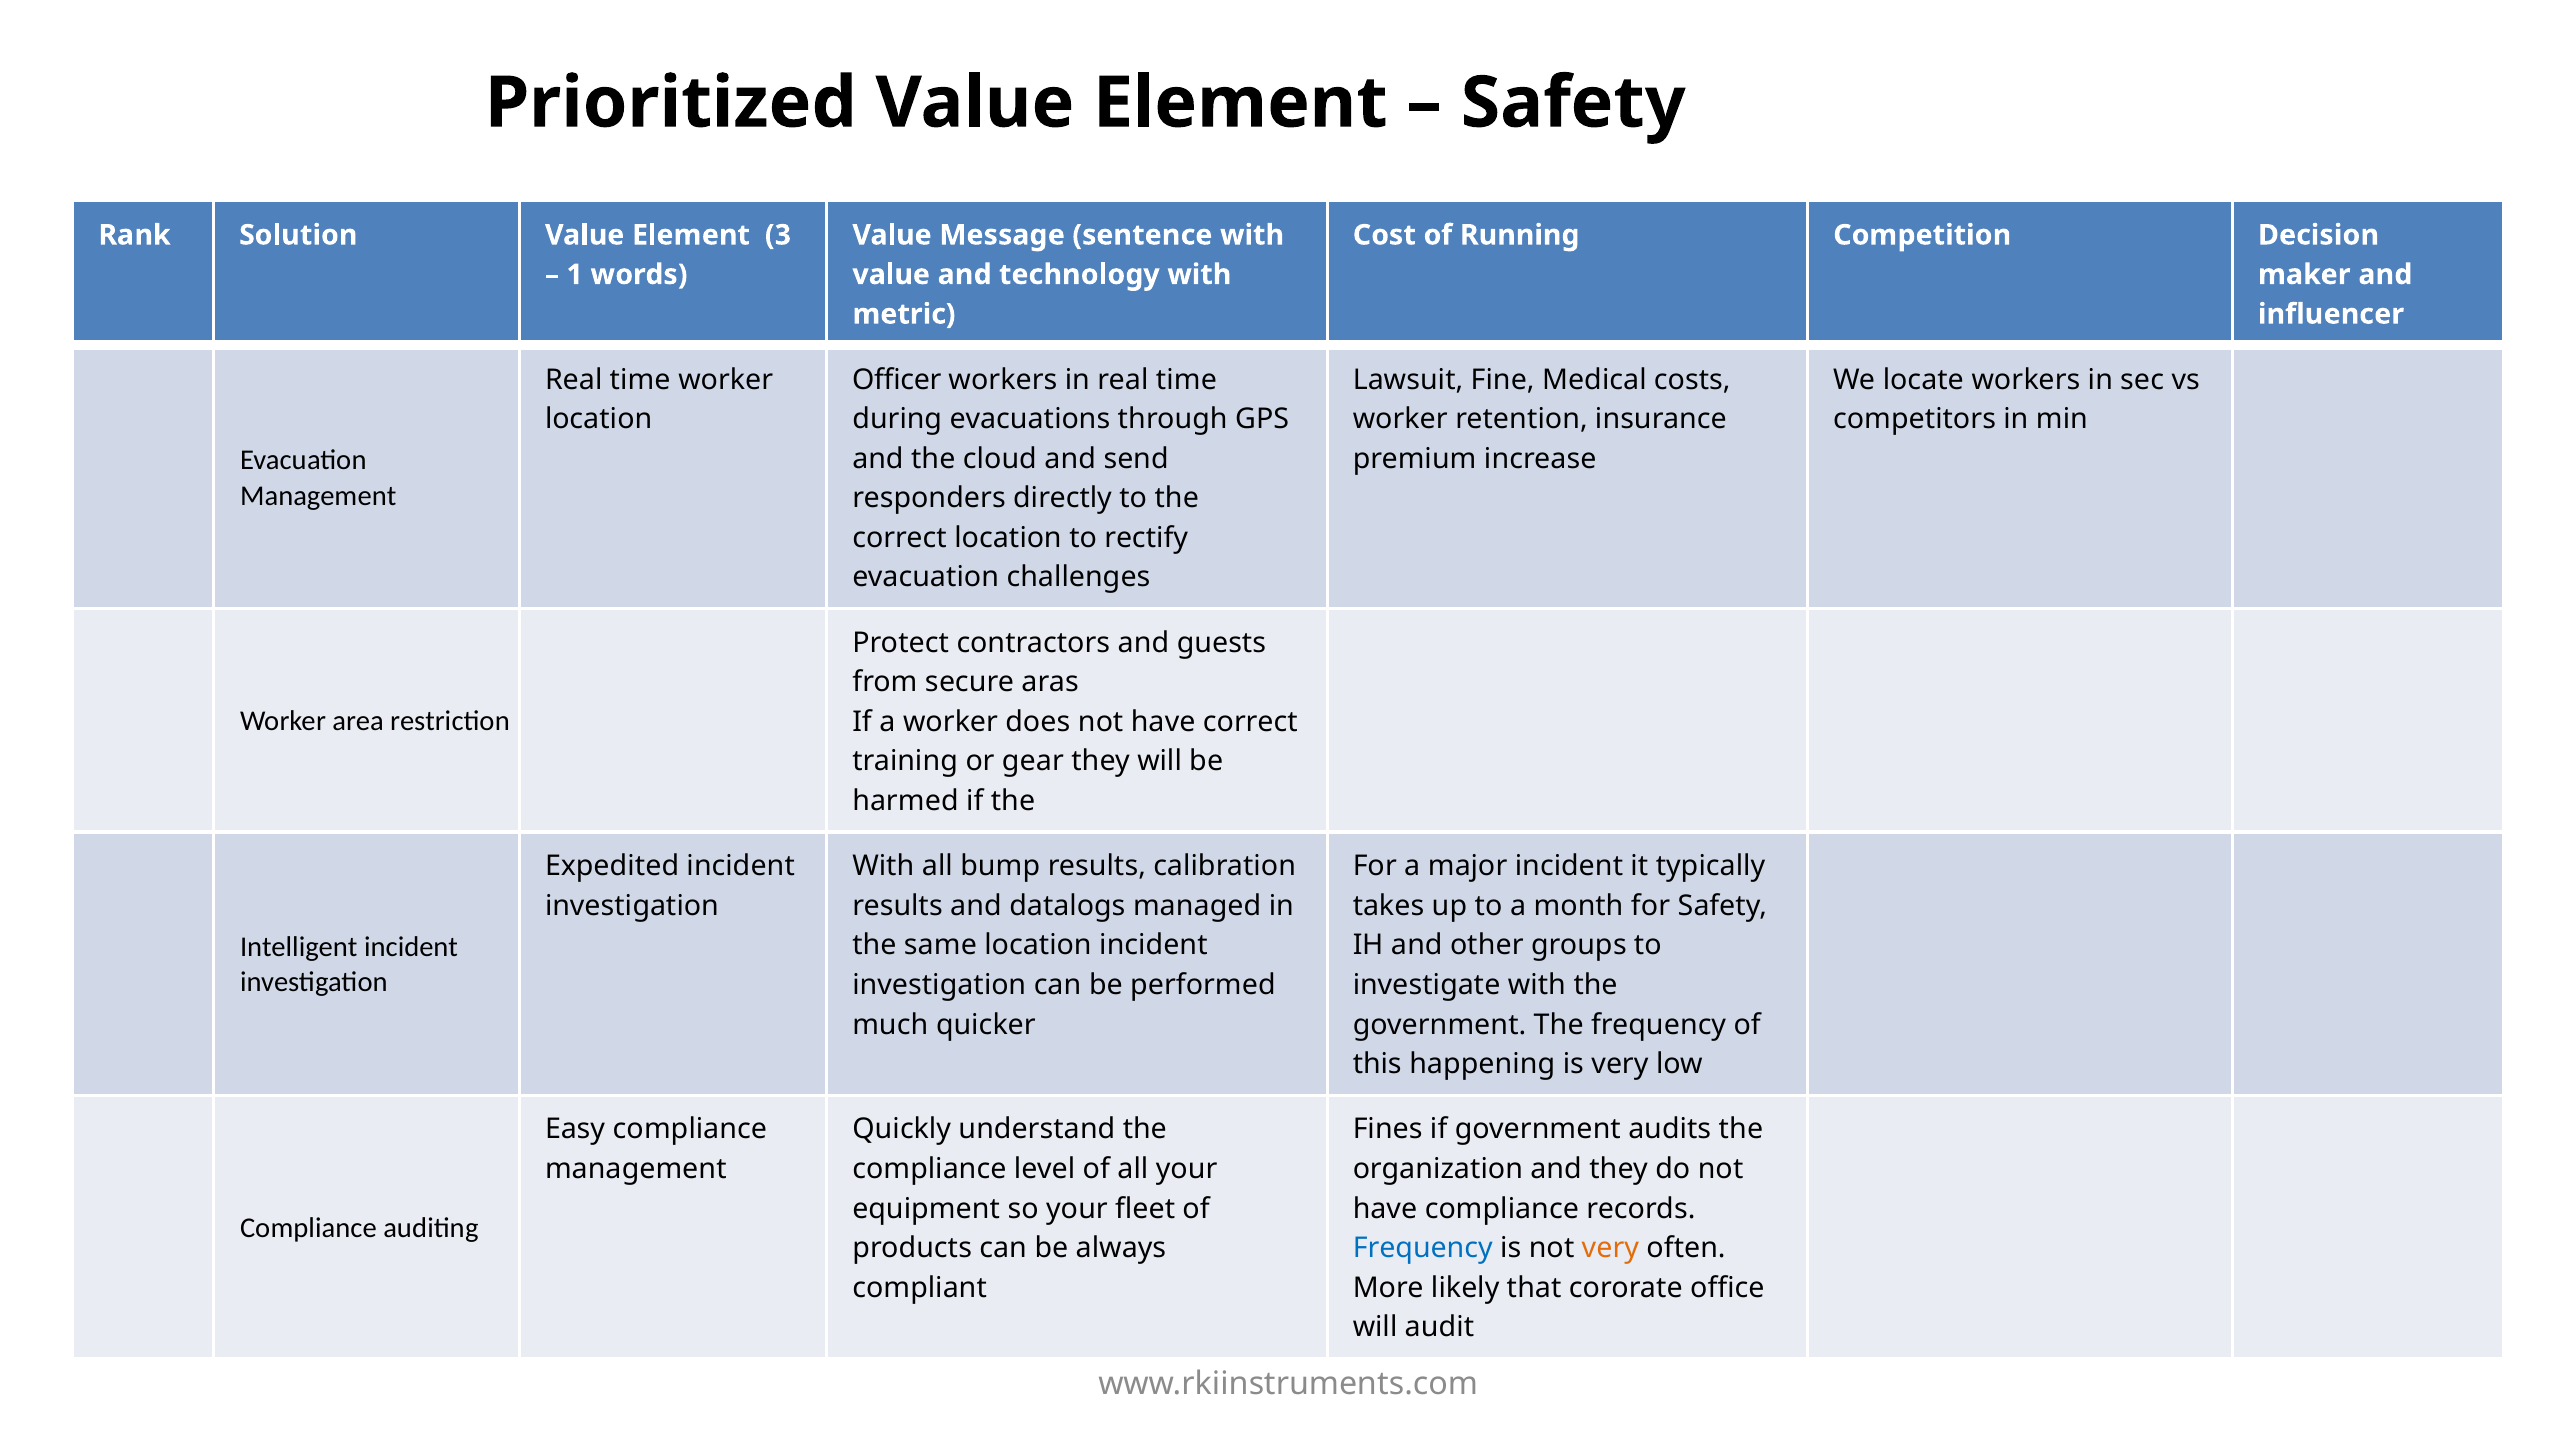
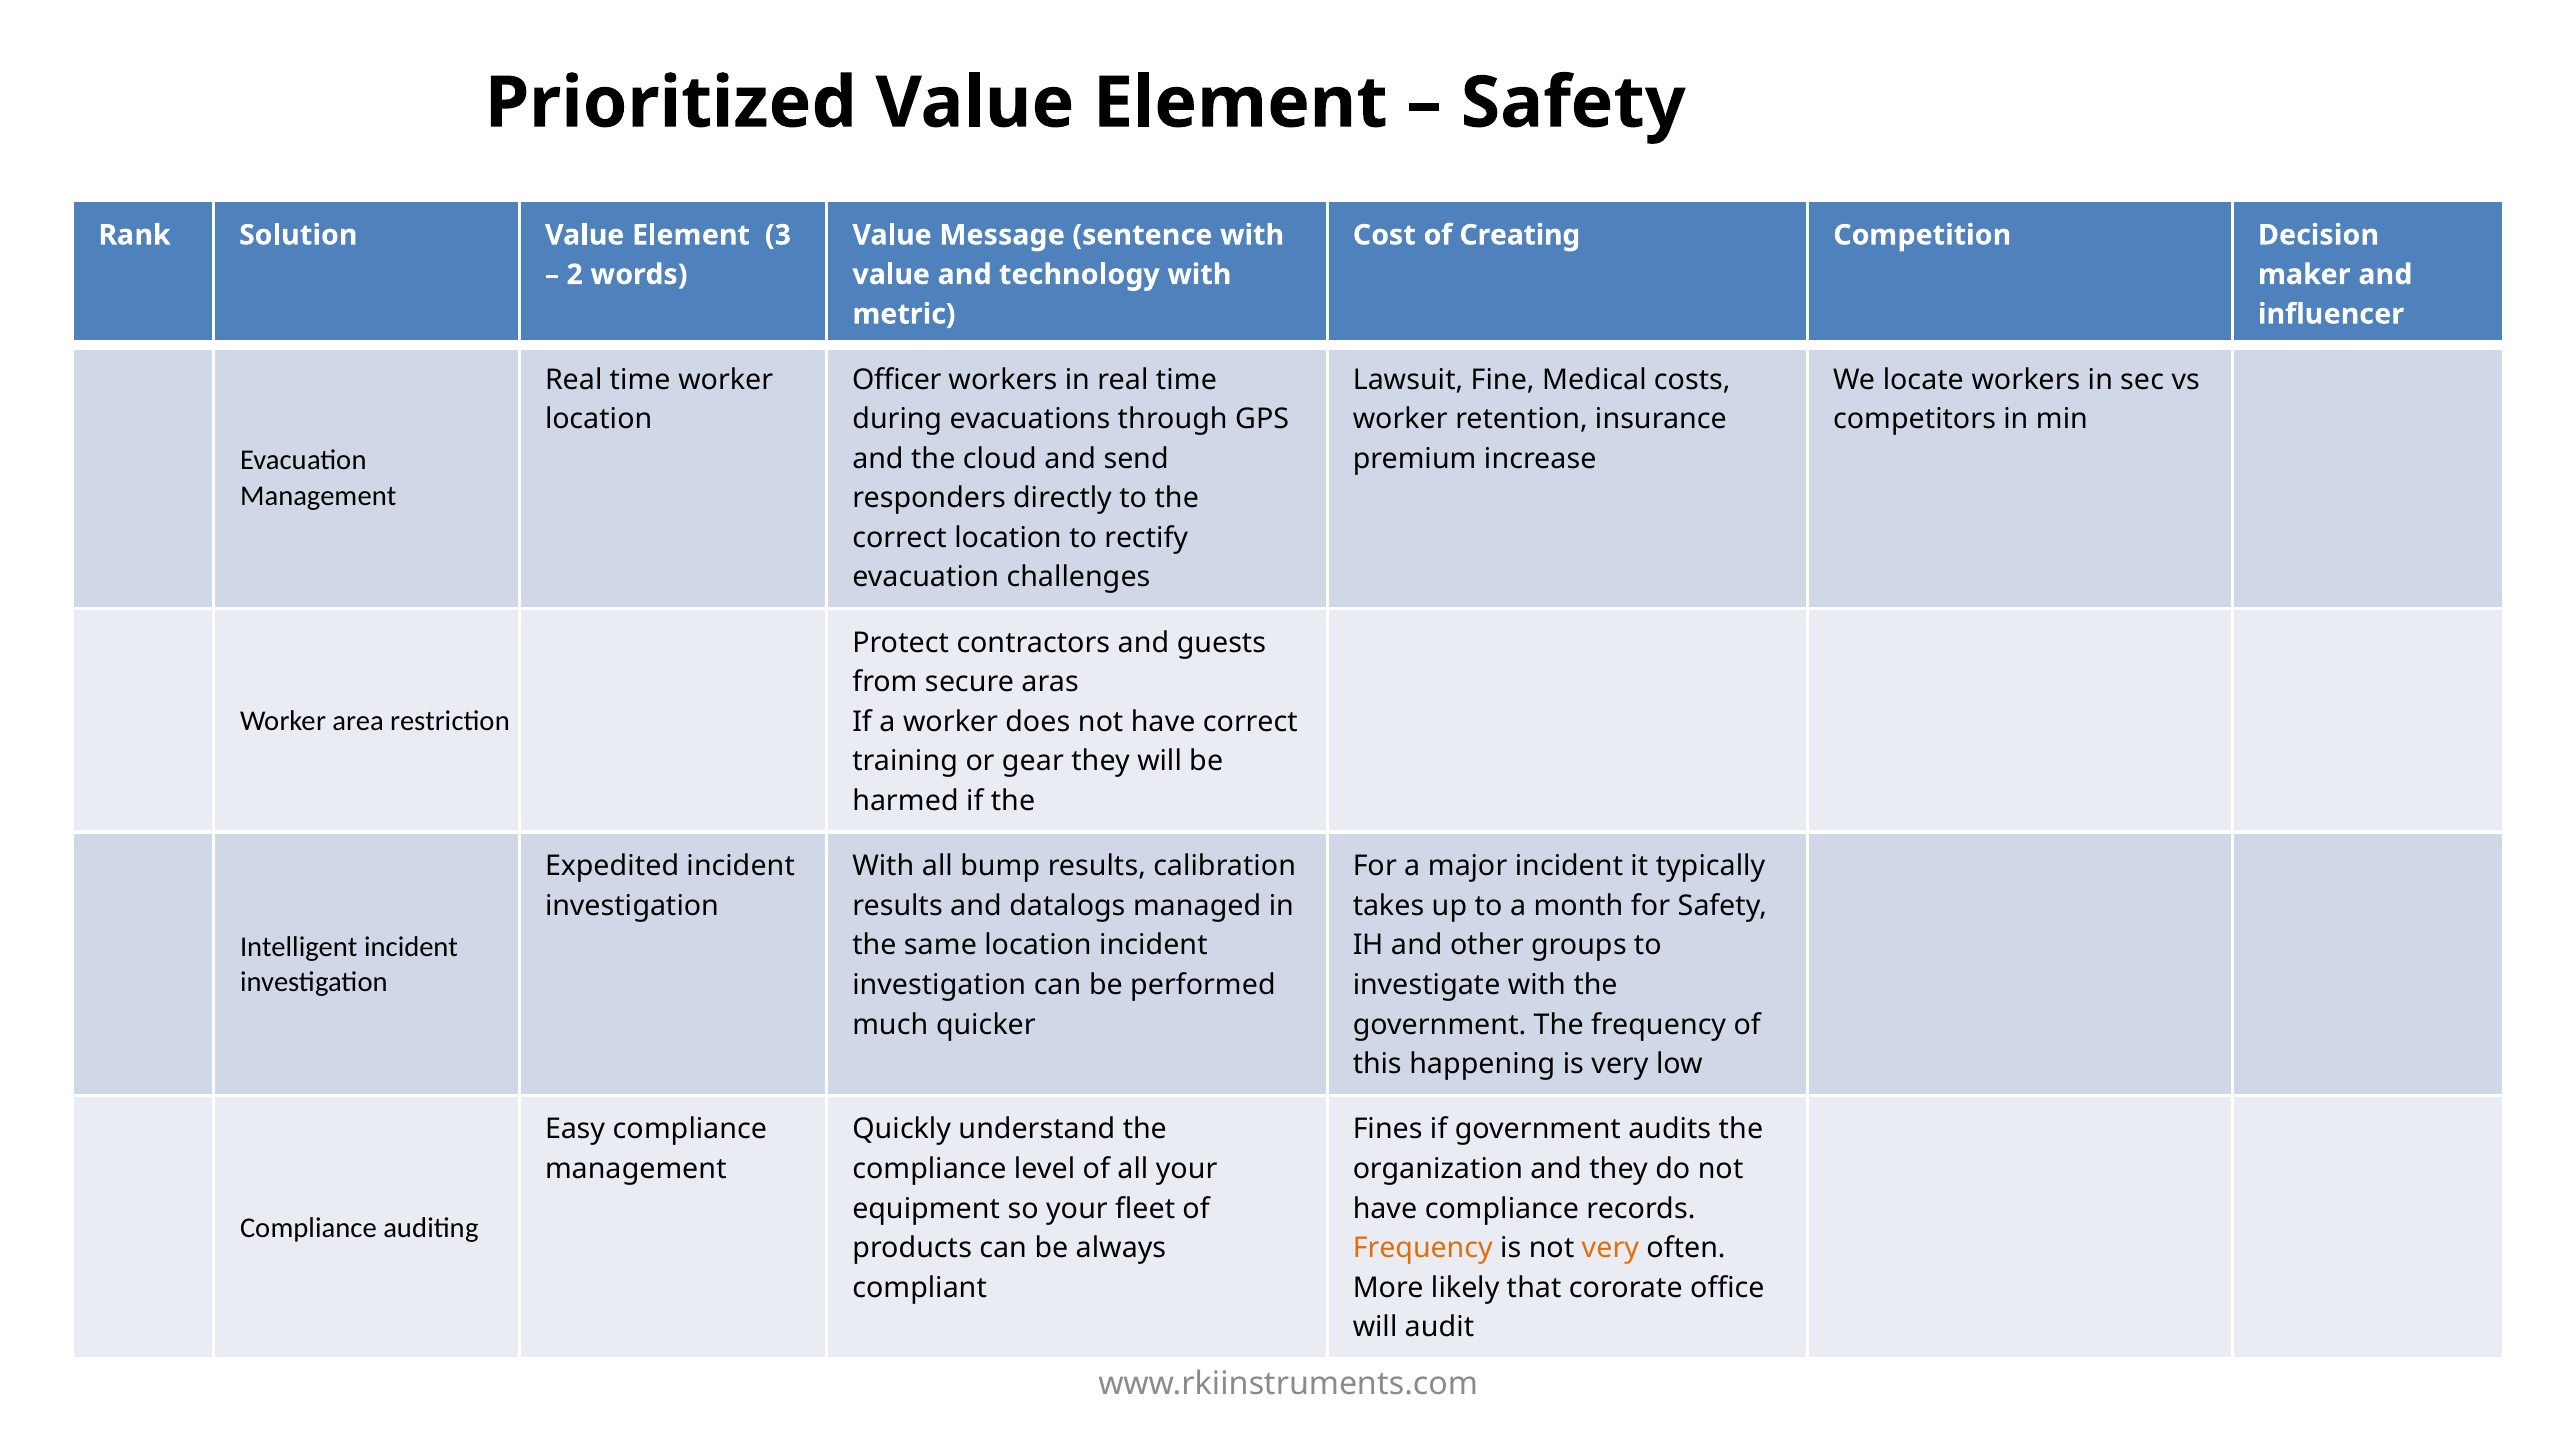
Running: Running -> Creating
1: 1 -> 2
Frequency at (1423, 1248) colour: blue -> orange
